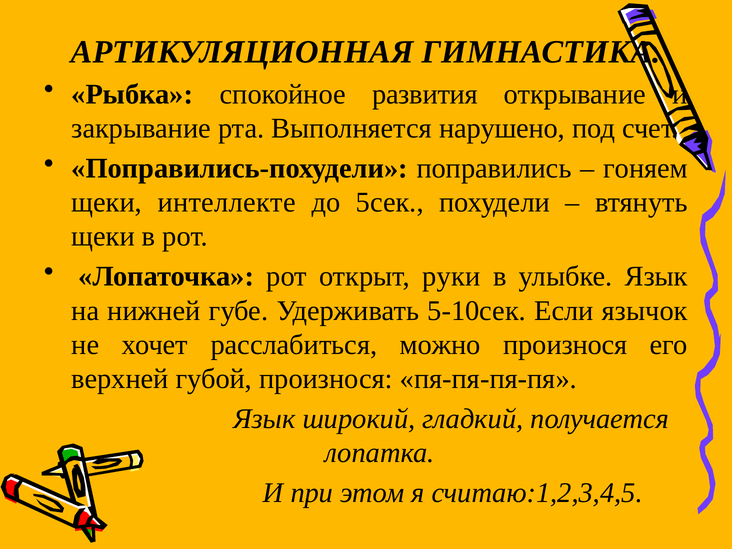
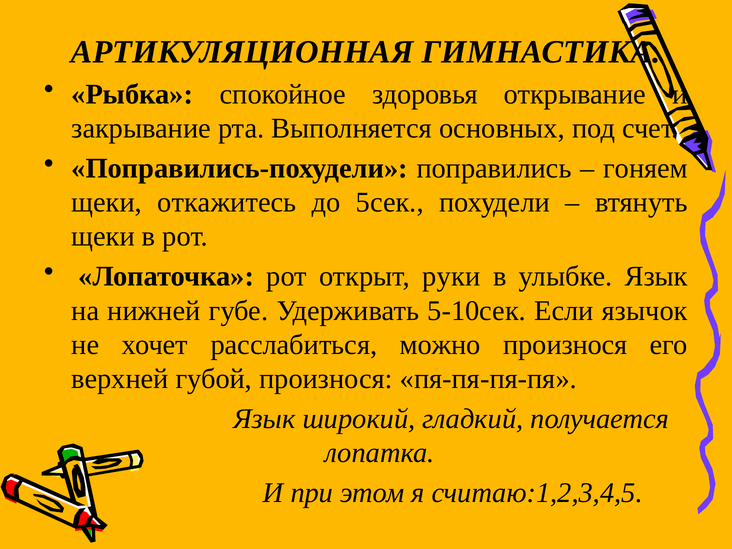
развития: развития -> здоровья
нарушено: нарушено -> основных
интеллекте: интеллекте -> откажитесь
